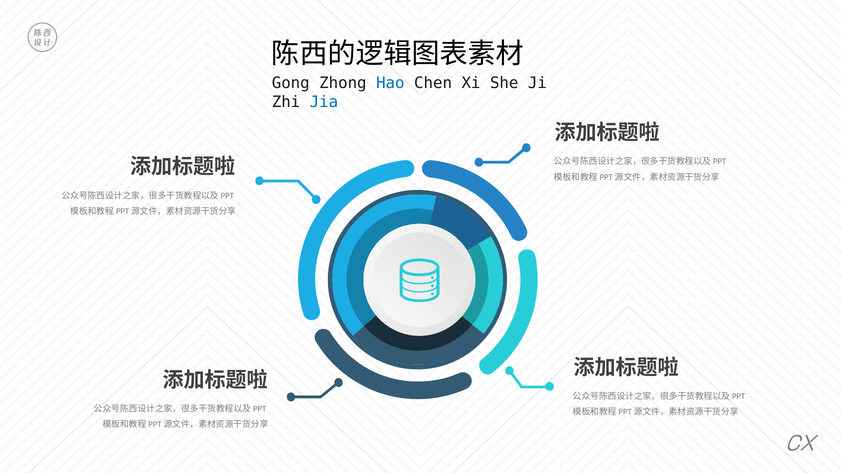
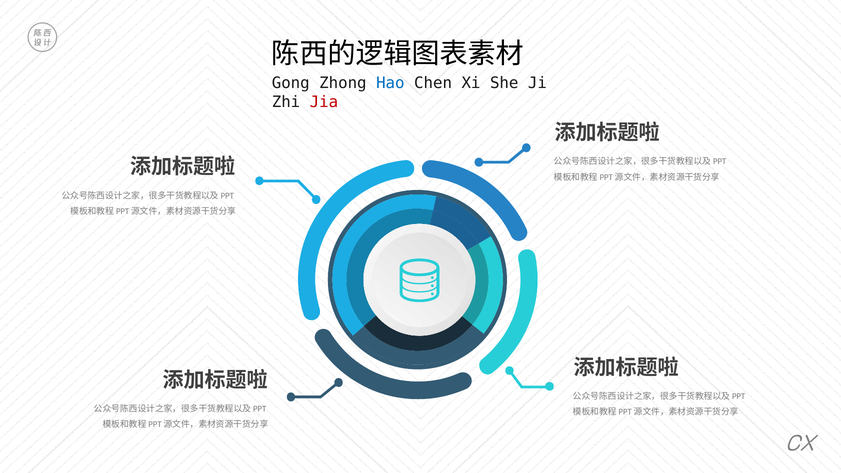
Jia colour: blue -> red
